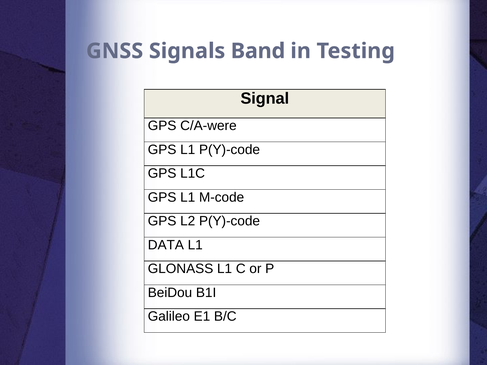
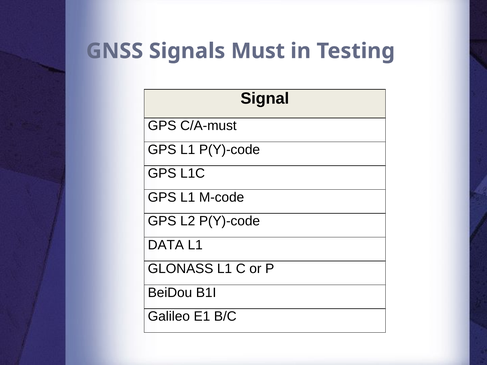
Band: Band -> Must
C/A-were: C/A-were -> C/A-must
